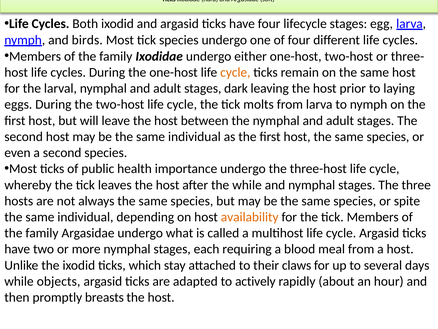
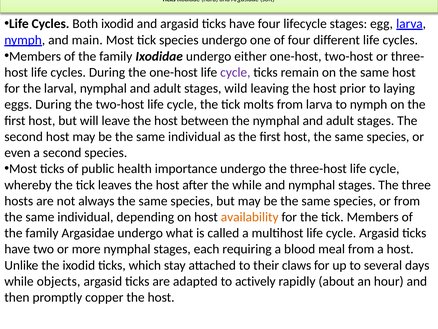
birds: birds -> main
cycle at (235, 72) colour: orange -> purple
dark: dark -> wild
or spite: spite -> from
breasts: breasts -> copper
